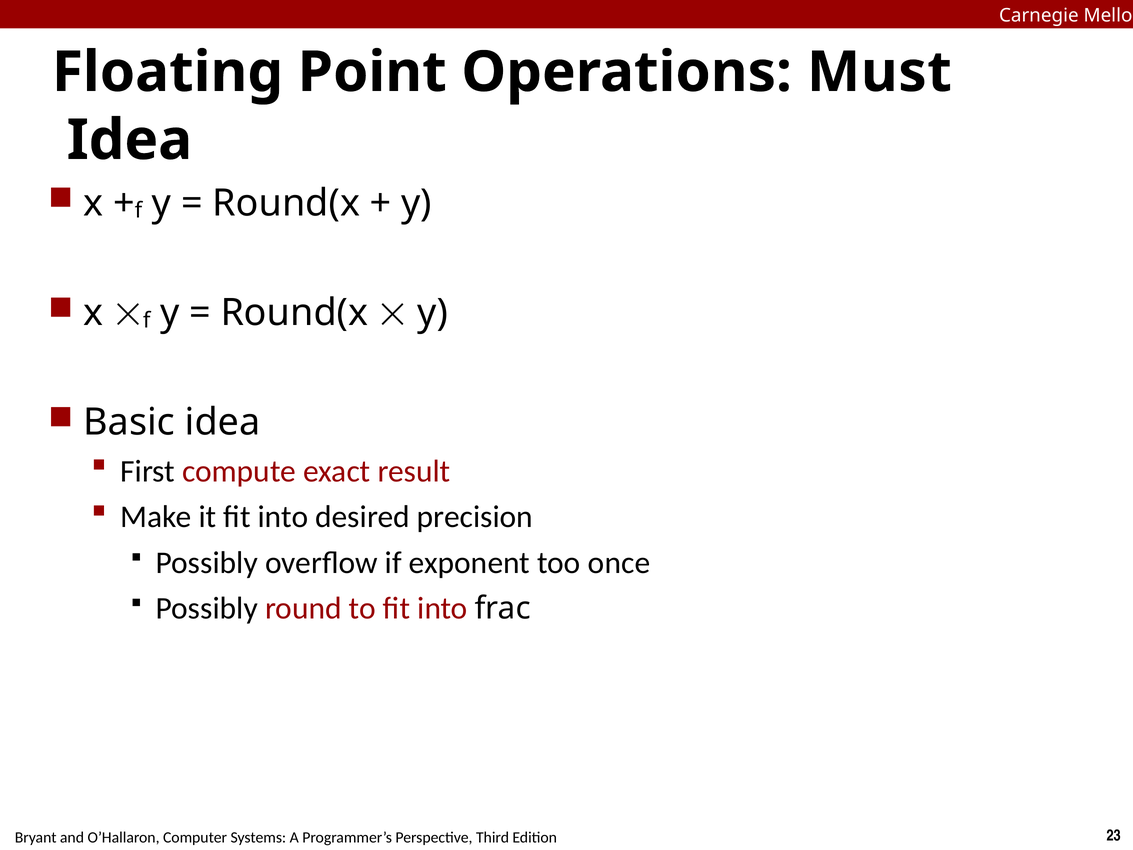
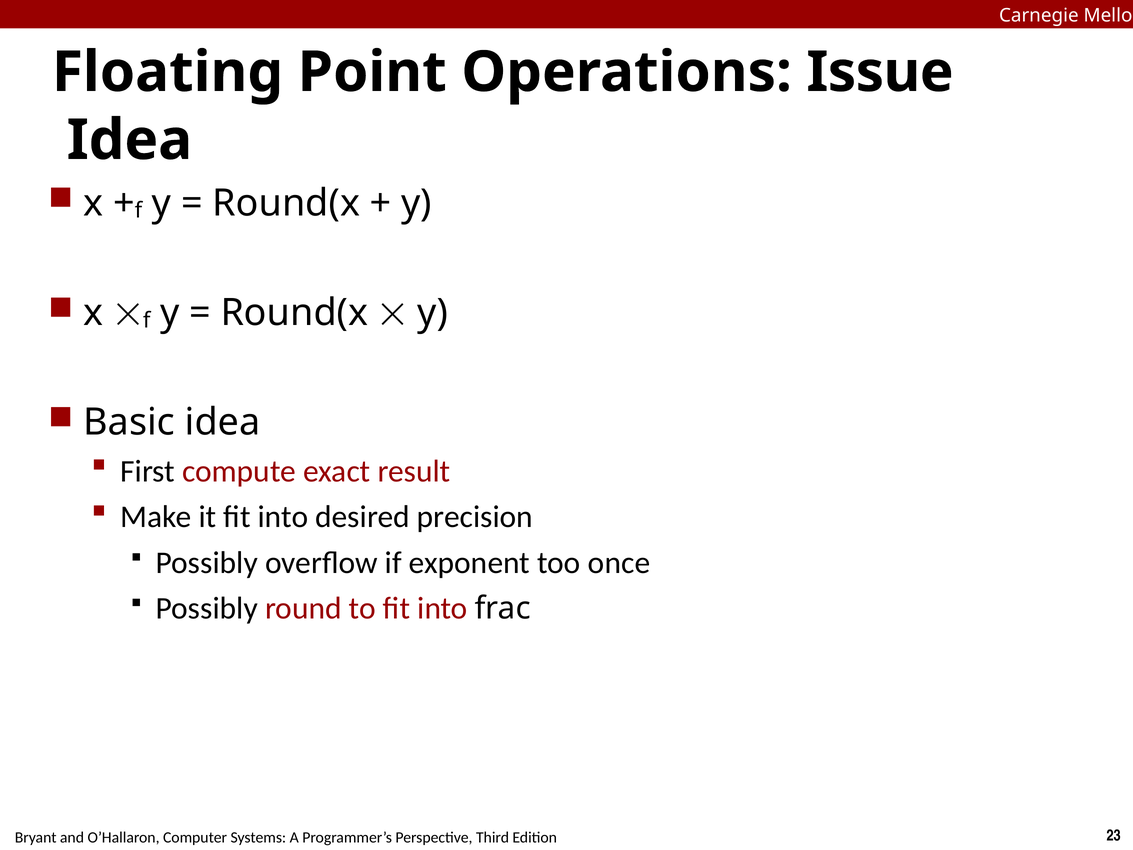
Must: Must -> Issue
